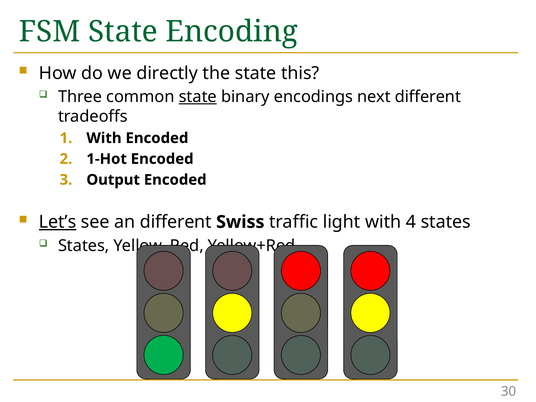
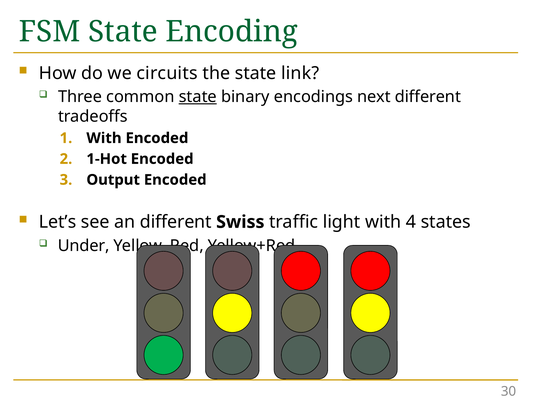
directly: directly -> circuits
this: this -> link
Let’s underline: present -> none
States at (84, 246): States -> Under
